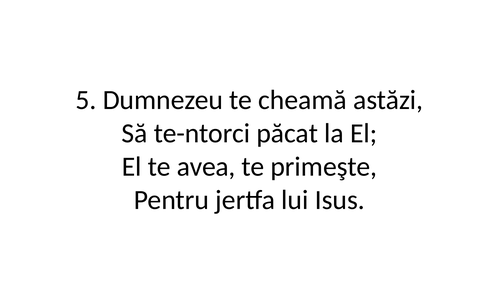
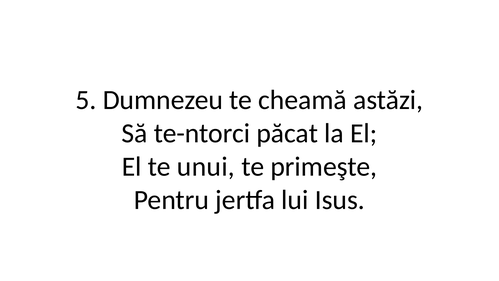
avea: avea -> unui
